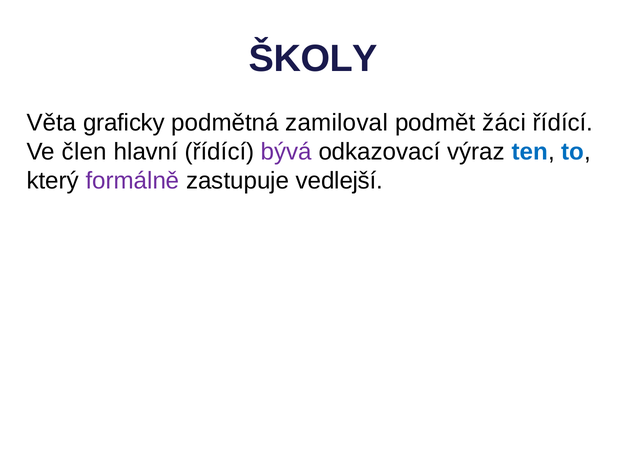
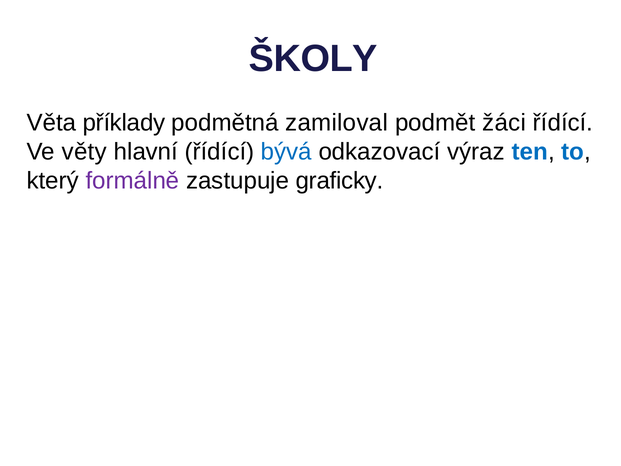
graficky: graficky -> příklady
člen: člen -> věty
bývá colour: purple -> blue
vedlejší: vedlejší -> graficky
